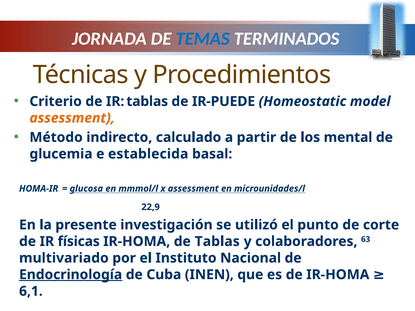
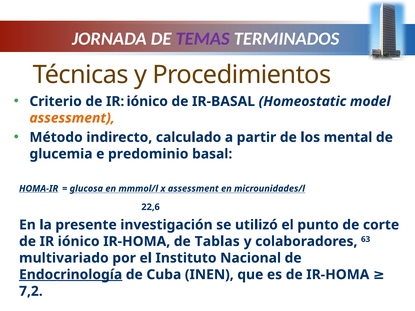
TEMAS colour: blue -> purple
Criterio de IR tablas: tablas -> iónico
IR-PUEDE: IR-PUEDE -> IR-BASAL
establecida: establecida -> predominio
HOMA-IR underline: none -> present
22,9: 22,9 -> 22,6
físicas at (79, 242): físicas -> iónico
6,1: 6,1 -> 7,2
